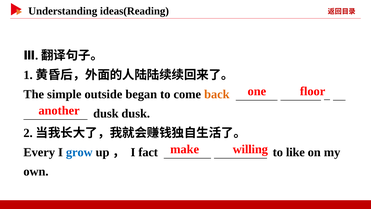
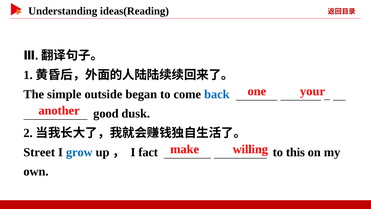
floor: floor -> your
back colour: orange -> blue
dusk at (106, 113): dusk -> good
Every: Every -> Street
like: like -> this
